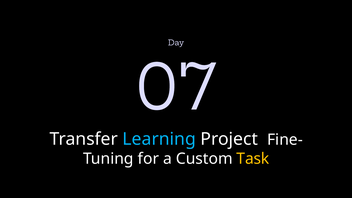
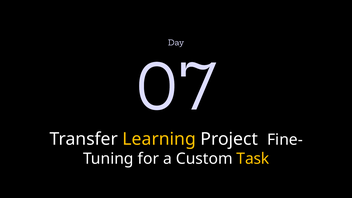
Learning colour: light blue -> yellow
